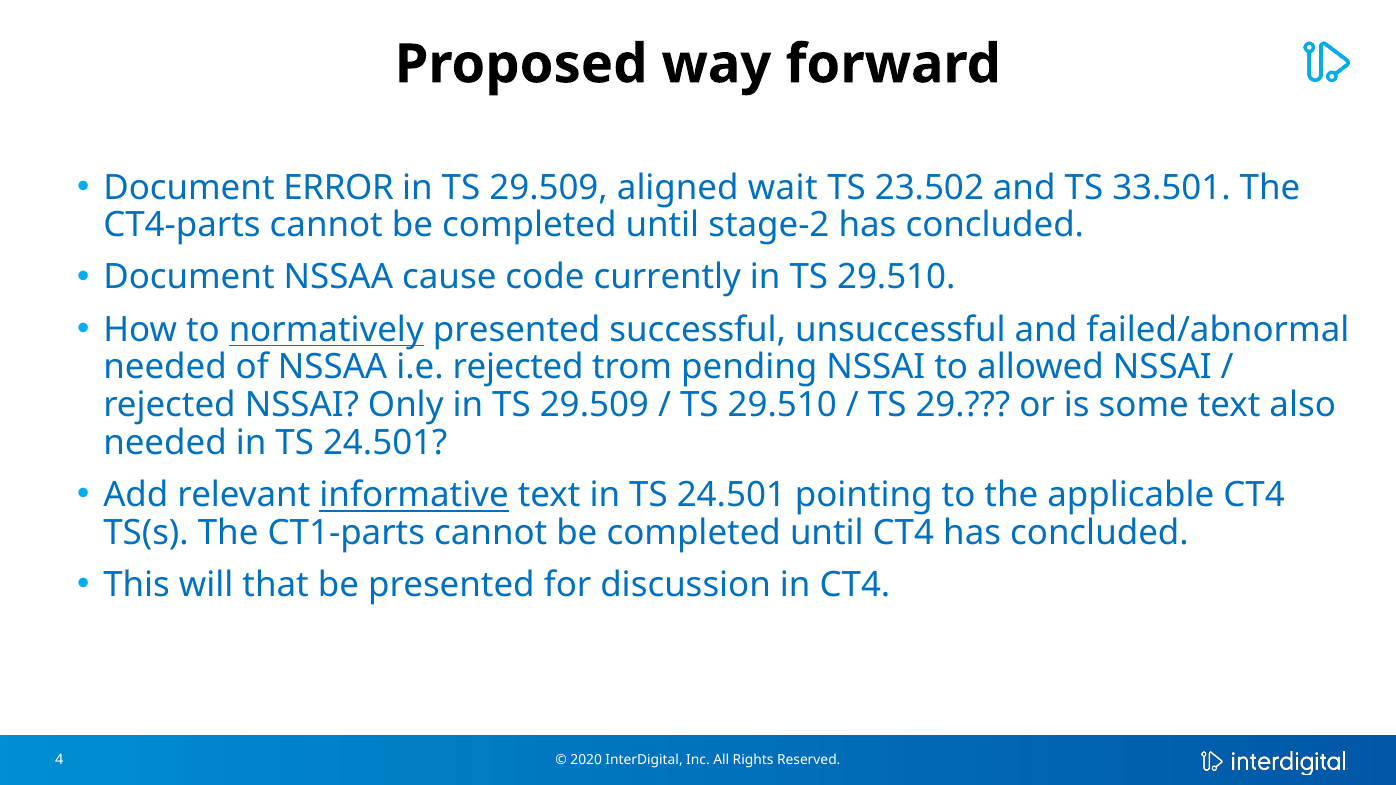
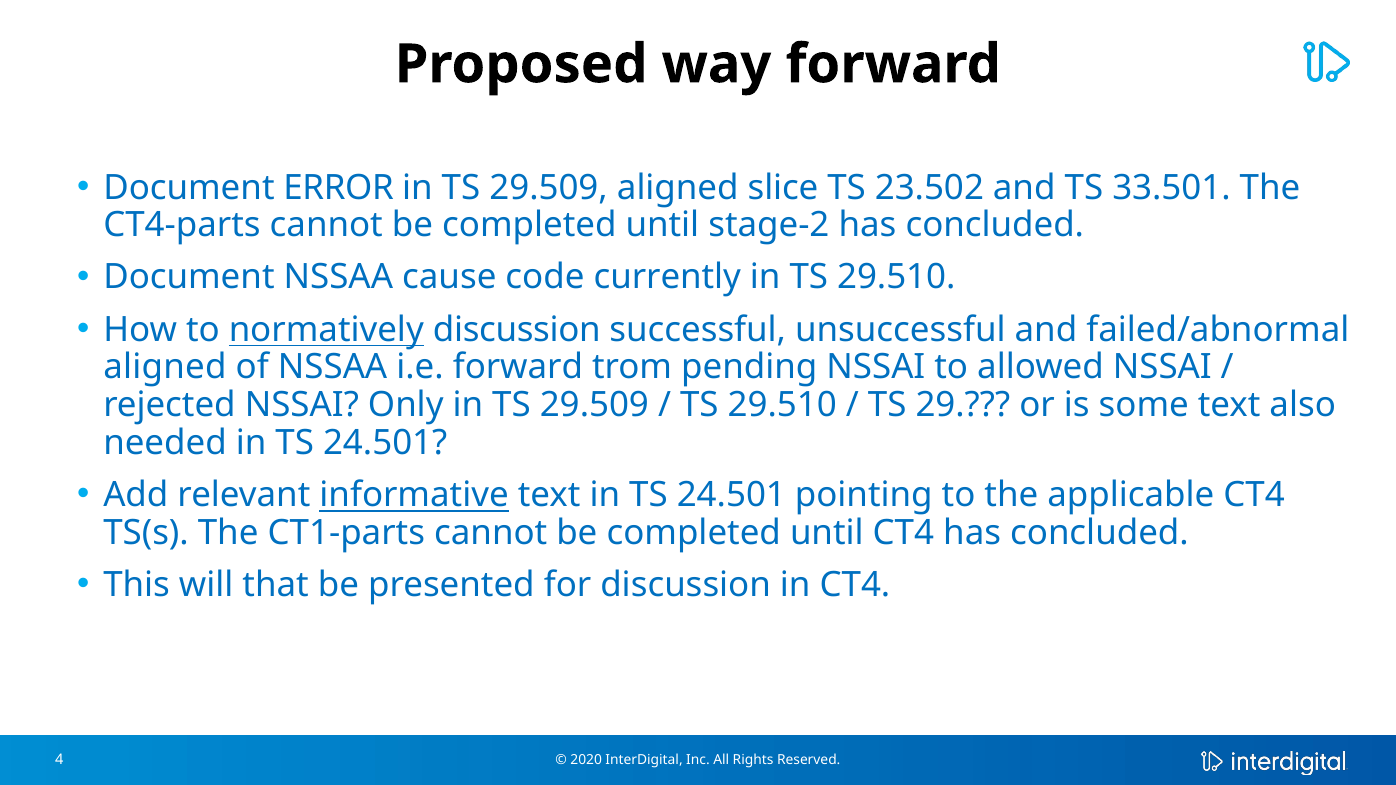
wait: wait -> slice
normatively presented: presented -> discussion
needed at (165, 367): needed -> aligned
i.e rejected: rejected -> forward
